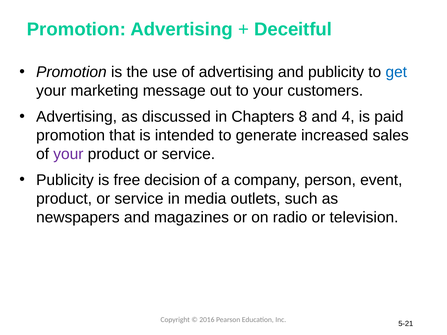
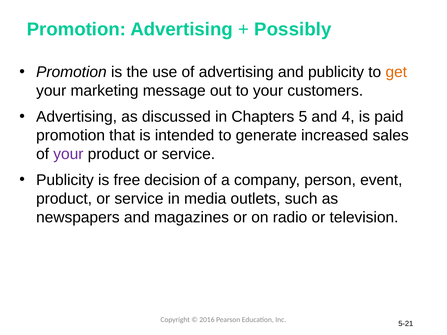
Deceitful: Deceitful -> Possibly
get colour: blue -> orange
8: 8 -> 5
